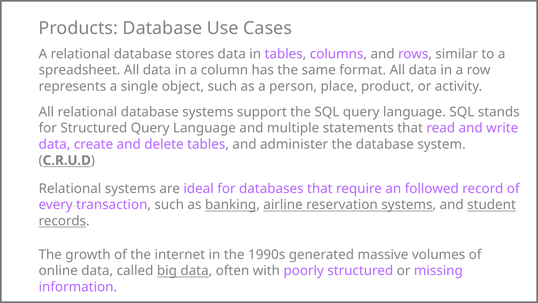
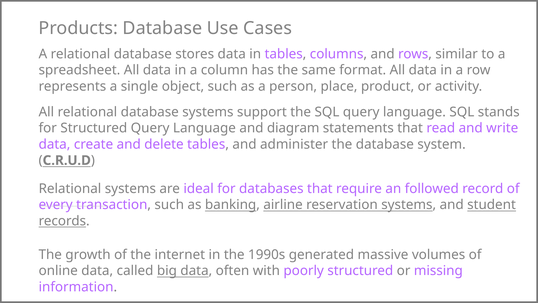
multiple: multiple -> diagram
